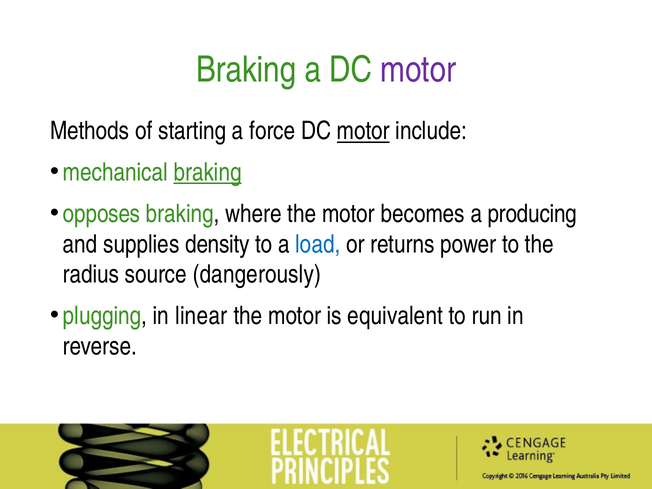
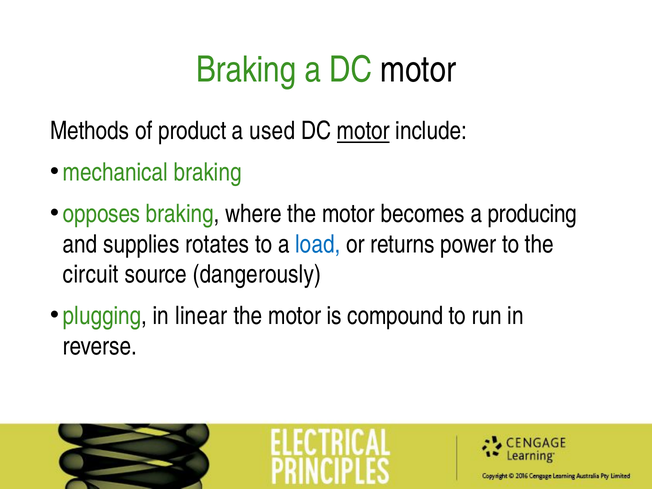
motor at (418, 70) colour: purple -> black
starting: starting -> product
force: force -> used
braking at (208, 172) underline: present -> none
density: density -> rotates
radius: radius -> circuit
equivalent: equivalent -> compound
